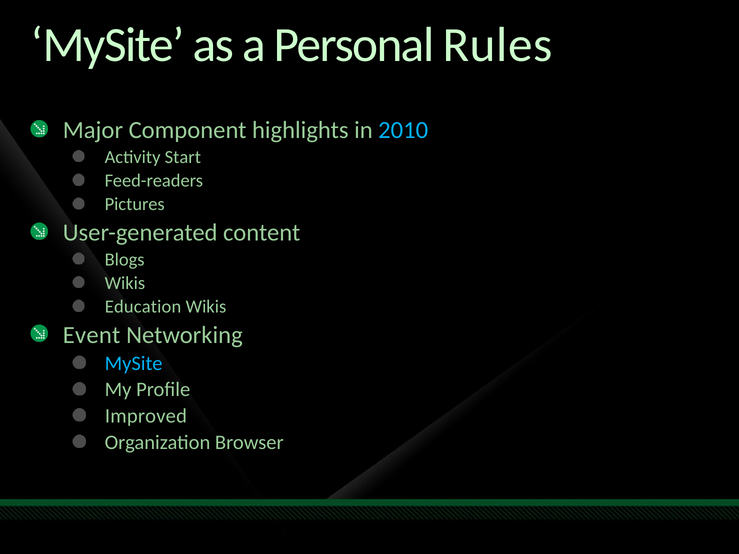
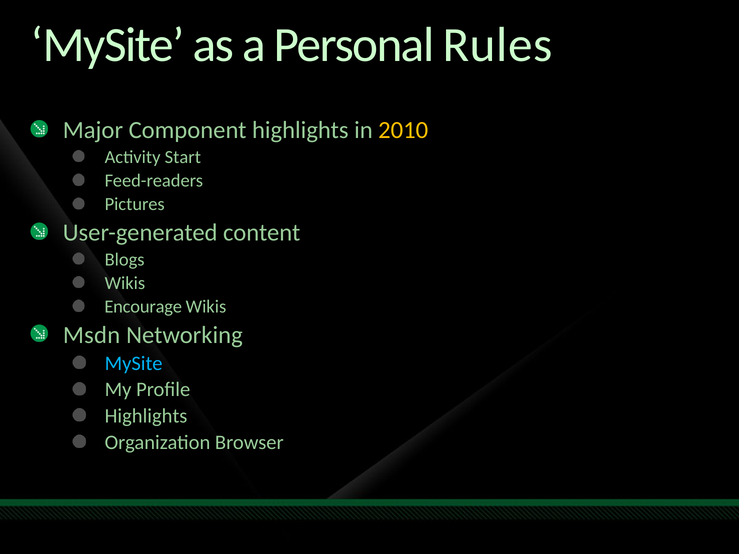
2010 colour: light blue -> yellow
Education: Education -> Encourage
Event: Event -> Msdn
Improved at (146, 416): Improved -> Highlights
